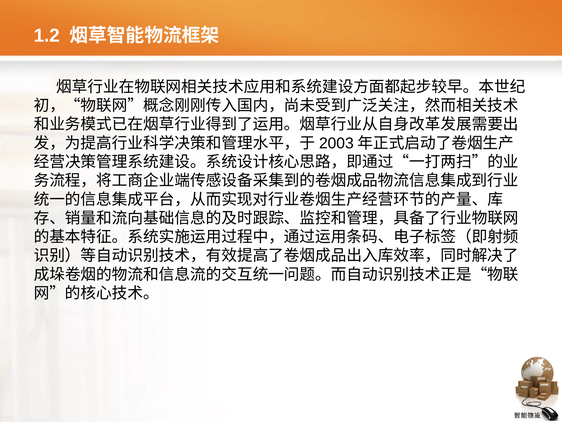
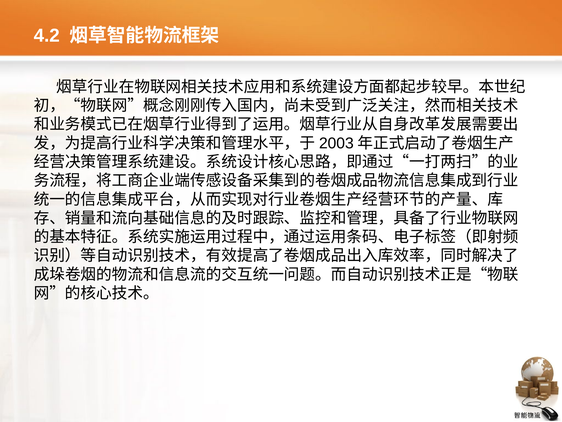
1.2: 1.2 -> 4.2
